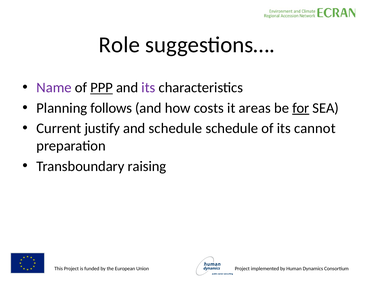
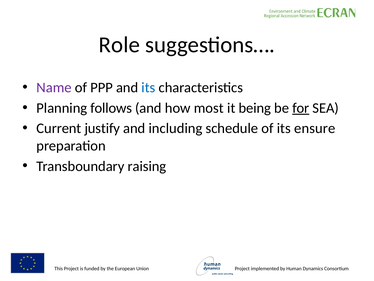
PPP underline: present -> none
its at (148, 87) colour: purple -> blue
costs: costs -> most
areas: areas -> being
and schedule: schedule -> including
cannot: cannot -> ensure
